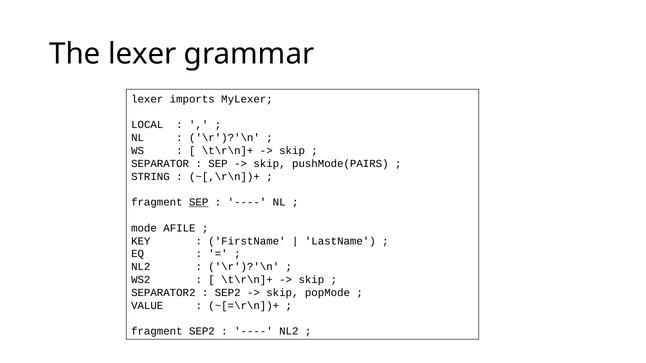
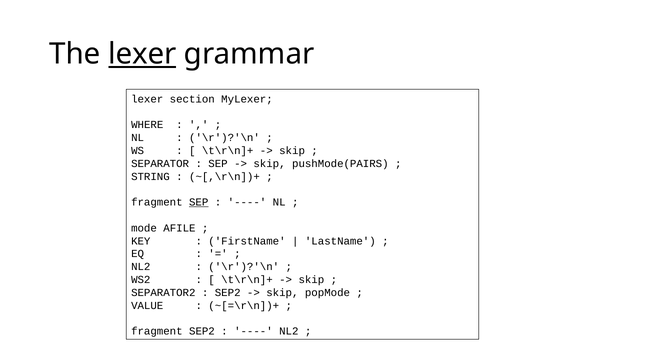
lexer at (142, 54) underline: none -> present
imports: imports -> section
LOCAL: LOCAL -> WHERE
